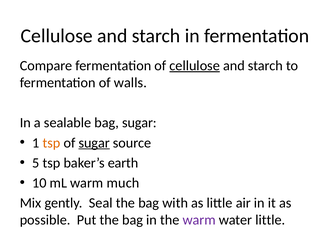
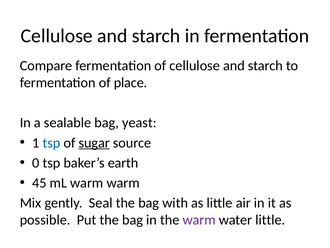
cellulose at (195, 65) underline: present -> none
walls: walls -> place
bag sugar: sugar -> yeast
tsp at (51, 143) colour: orange -> blue
5: 5 -> 0
10: 10 -> 45
warm much: much -> warm
